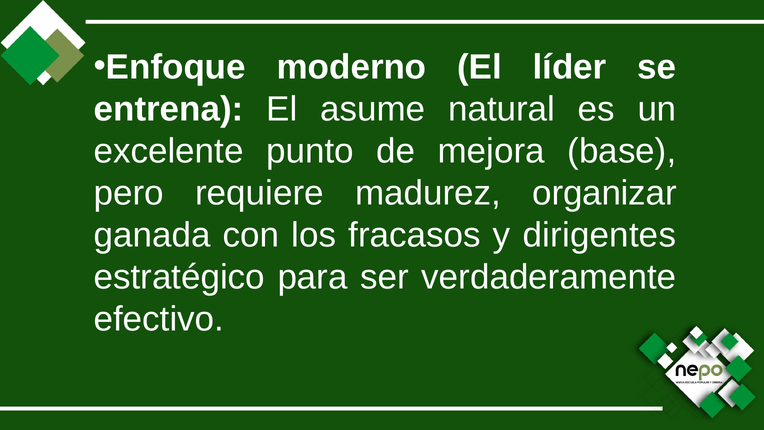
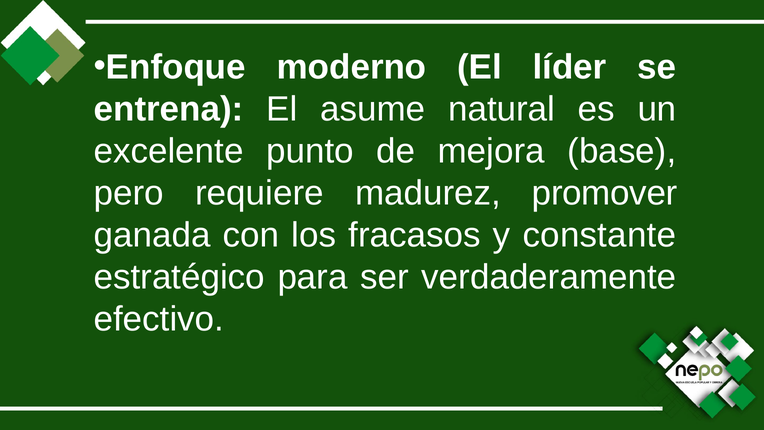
organizar: organizar -> promover
dirigentes: dirigentes -> constante
